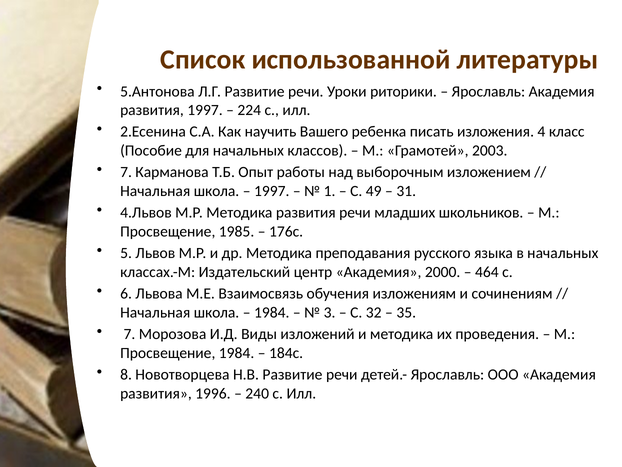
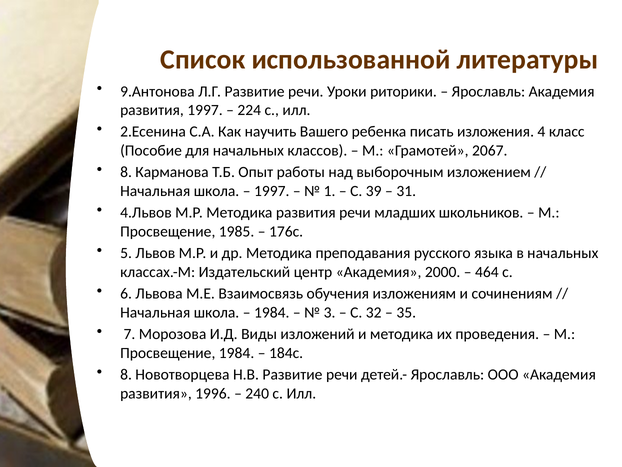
5.Антонова: 5.Антонова -> 9.Антонова
2003: 2003 -> 2067
7 at (126, 172): 7 -> 8
49: 49 -> 39
